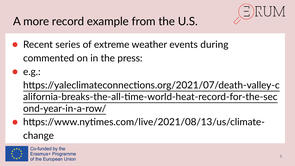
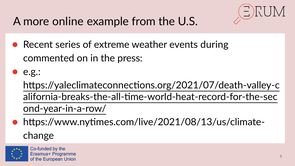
record: record -> online
